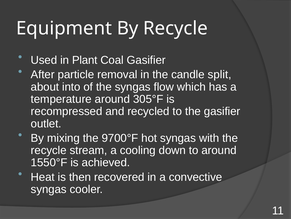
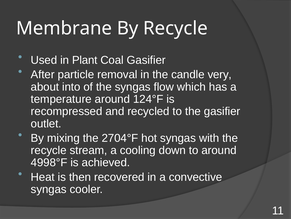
Equipment: Equipment -> Membrane
split: split -> very
305°F: 305°F -> 124°F
9700°F: 9700°F -> 2704°F
1550°F: 1550°F -> 4998°F
